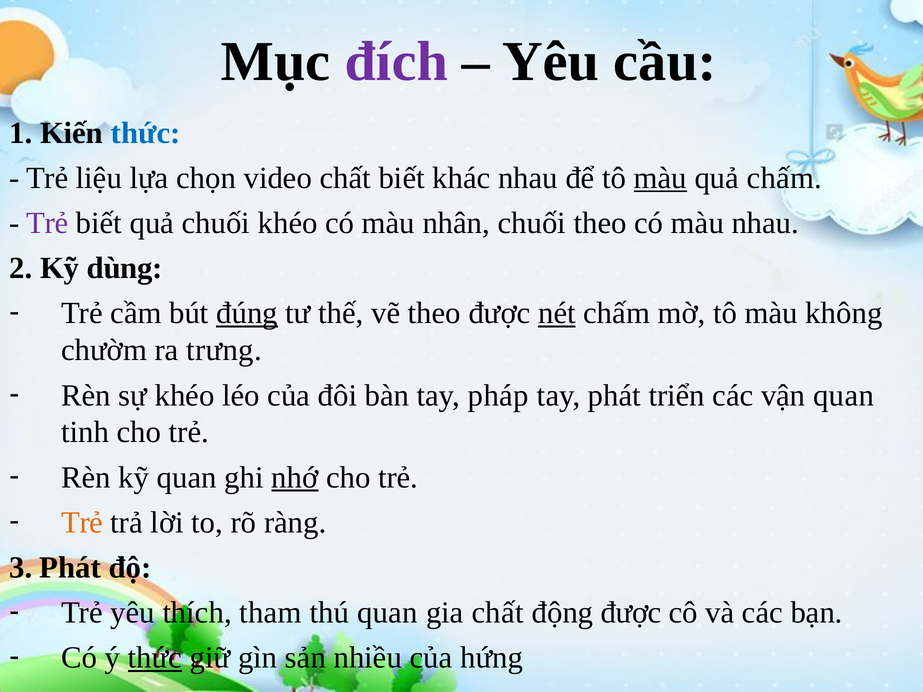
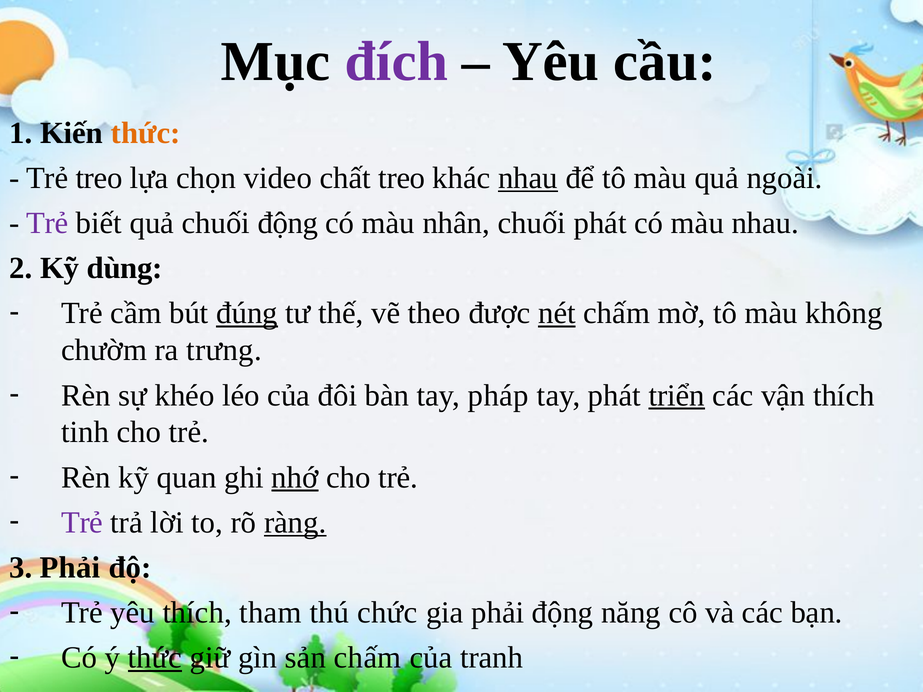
thức at (146, 133) colour: blue -> orange
Trẻ liệu: liệu -> treo
chất biết: biết -> treo
nhau at (528, 178) underline: none -> present
màu at (660, 178) underline: present -> none
quả chấm: chấm -> ngoài
chuối khéo: khéo -> động
chuối theo: theo -> phát
triển underline: none -> present
vận quan: quan -> thích
Trẻ at (82, 523) colour: orange -> purple
ràng underline: none -> present
3 Phát: Phát -> Phải
thú quan: quan -> chức
gia chất: chất -> phải
động được: được -> năng
sản nhiều: nhiều -> chấm
hứng: hứng -> tranh
